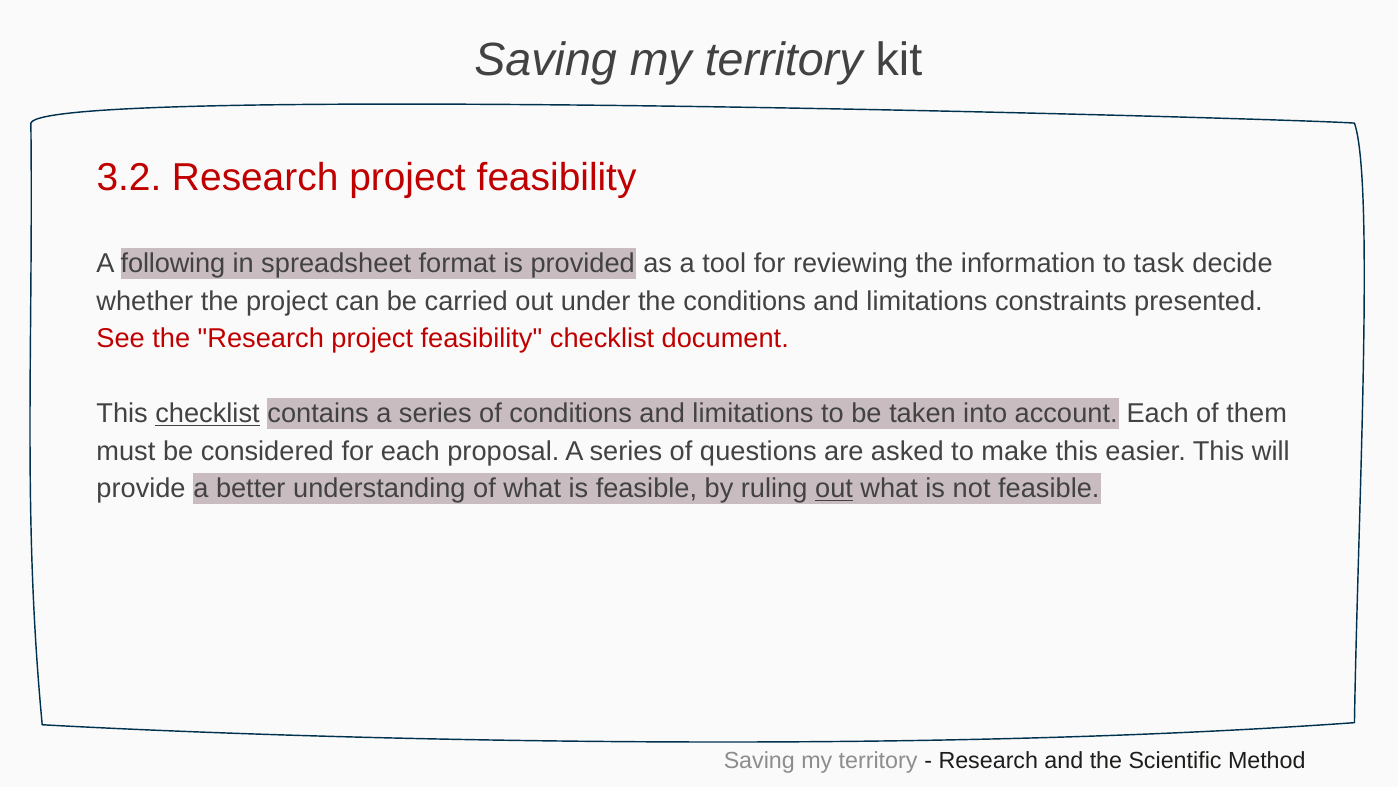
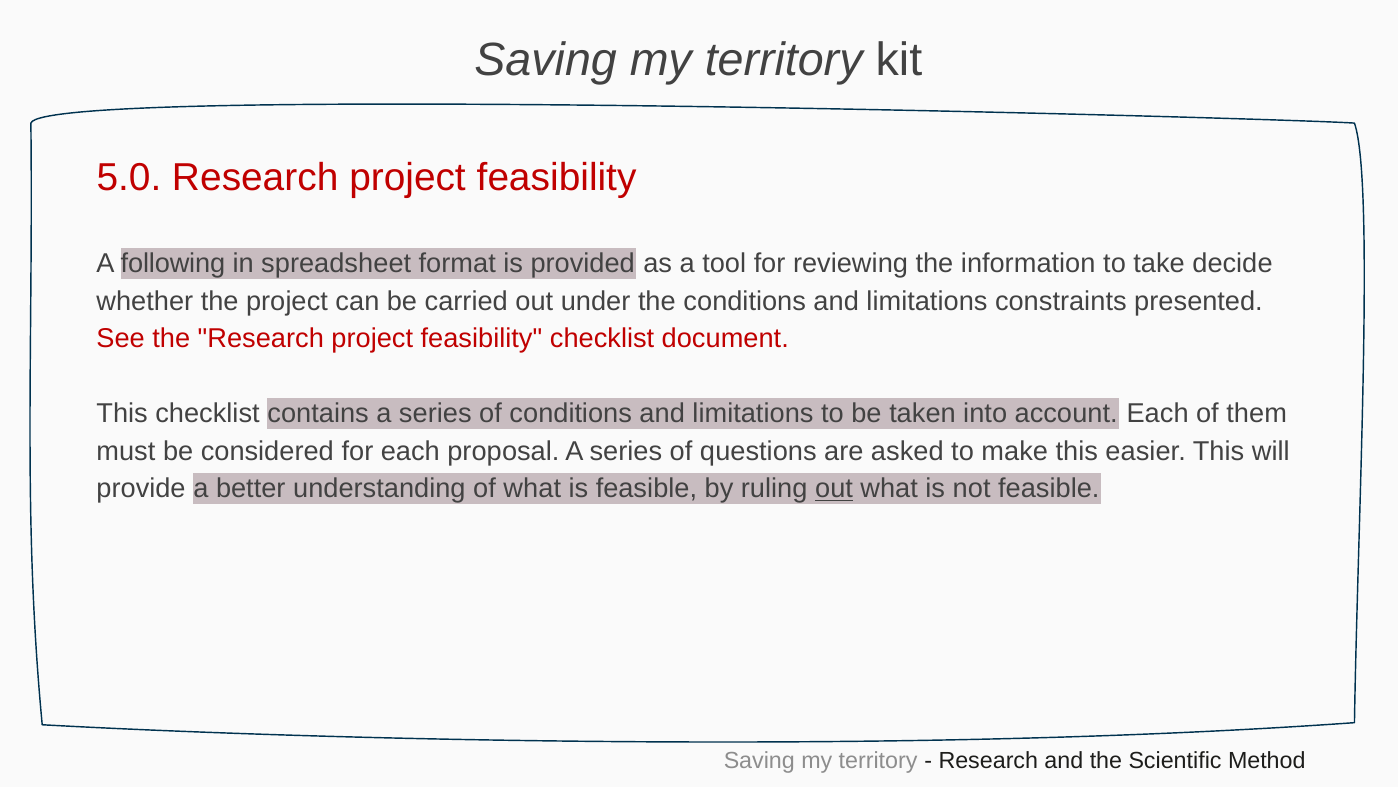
3.2: 3.2 -> 5.0
task: task -> take
checklist at (208, 413) underline: present -> none
